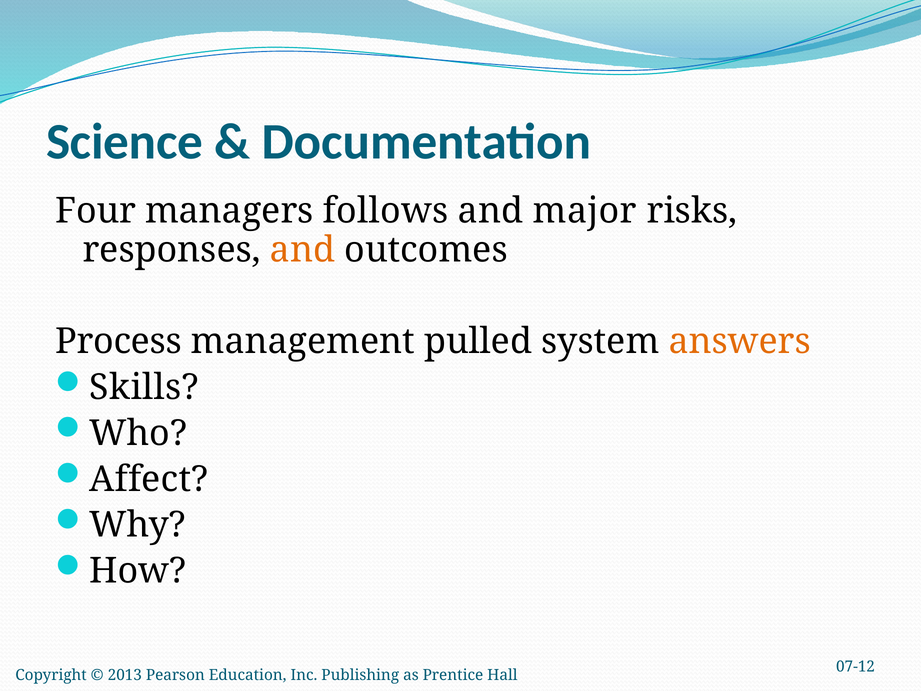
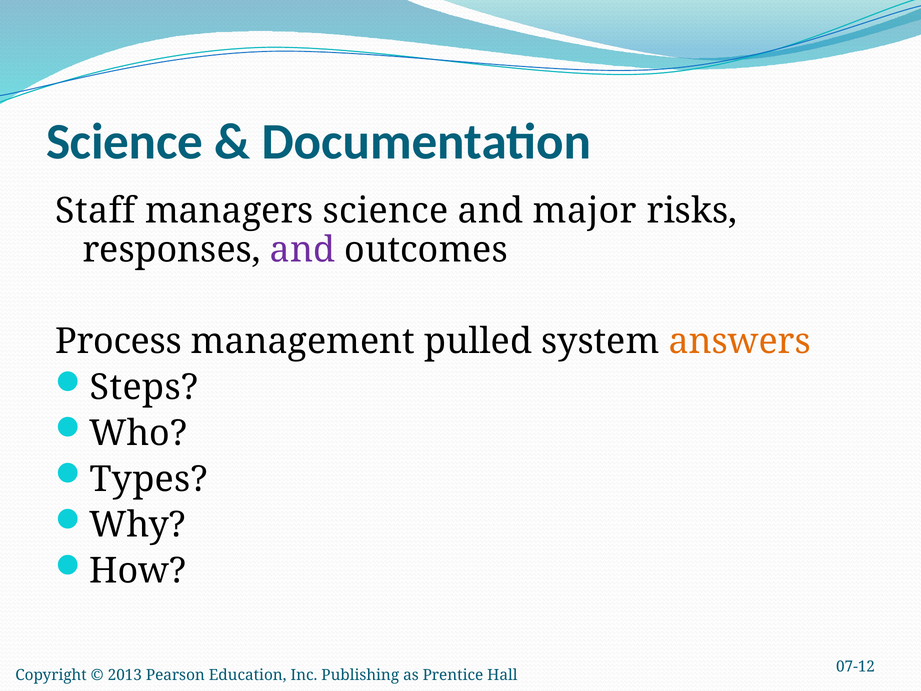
Four: Four -> Staff
managers follows: follows -> science
and at (303, 250) colour: orange -> purple
Skills: Skills -> Steps
Affect: Affect -> Types
